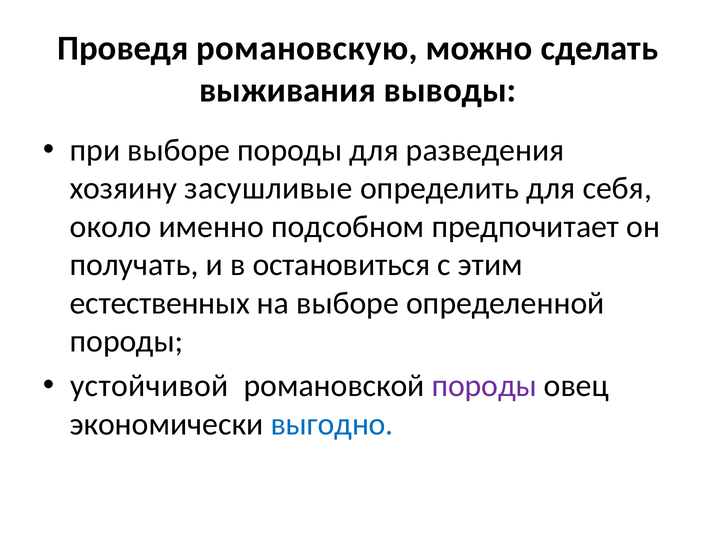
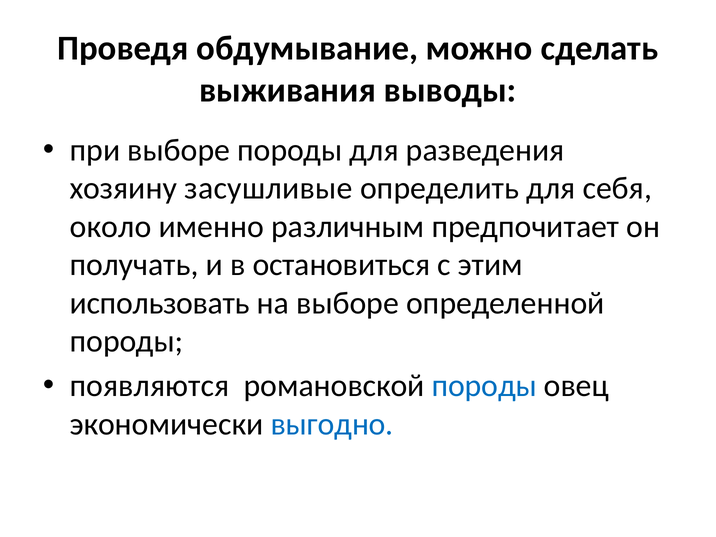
романовскую: романовскую -> обдумывание
подсобном: подсобном -> различным
естественных: естественных -> использовать
устойчивой: устойчивой -> появляются
породы at (484, 386) colour: purple -> blue
